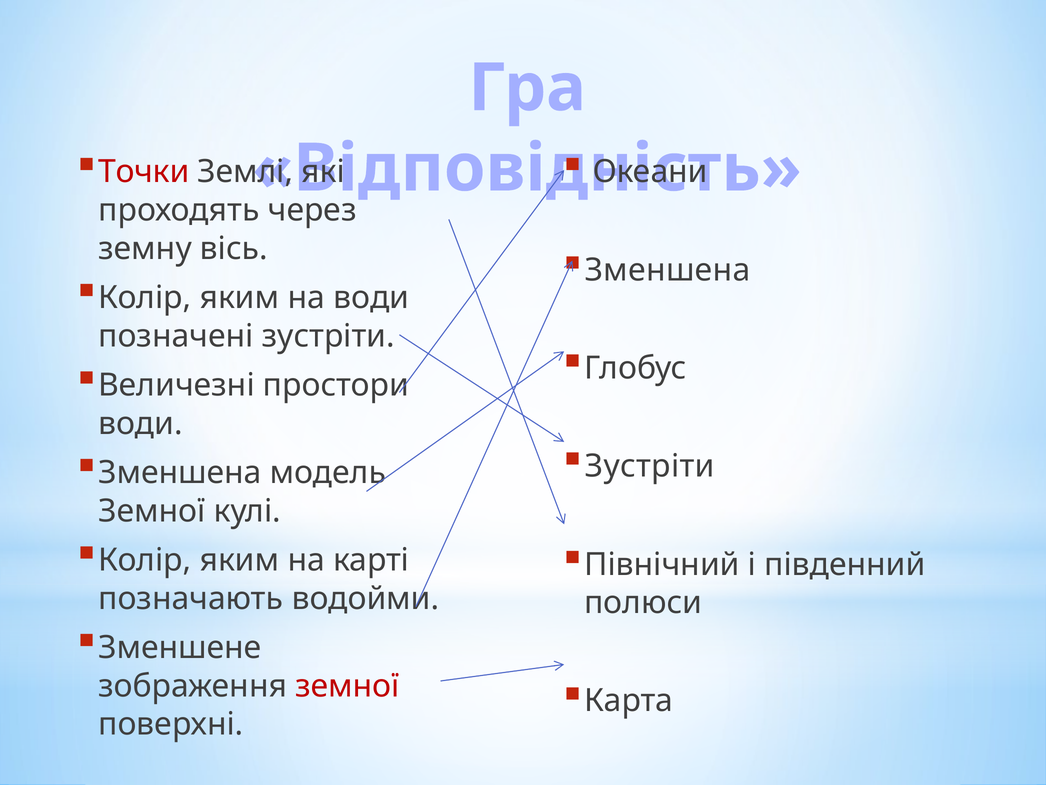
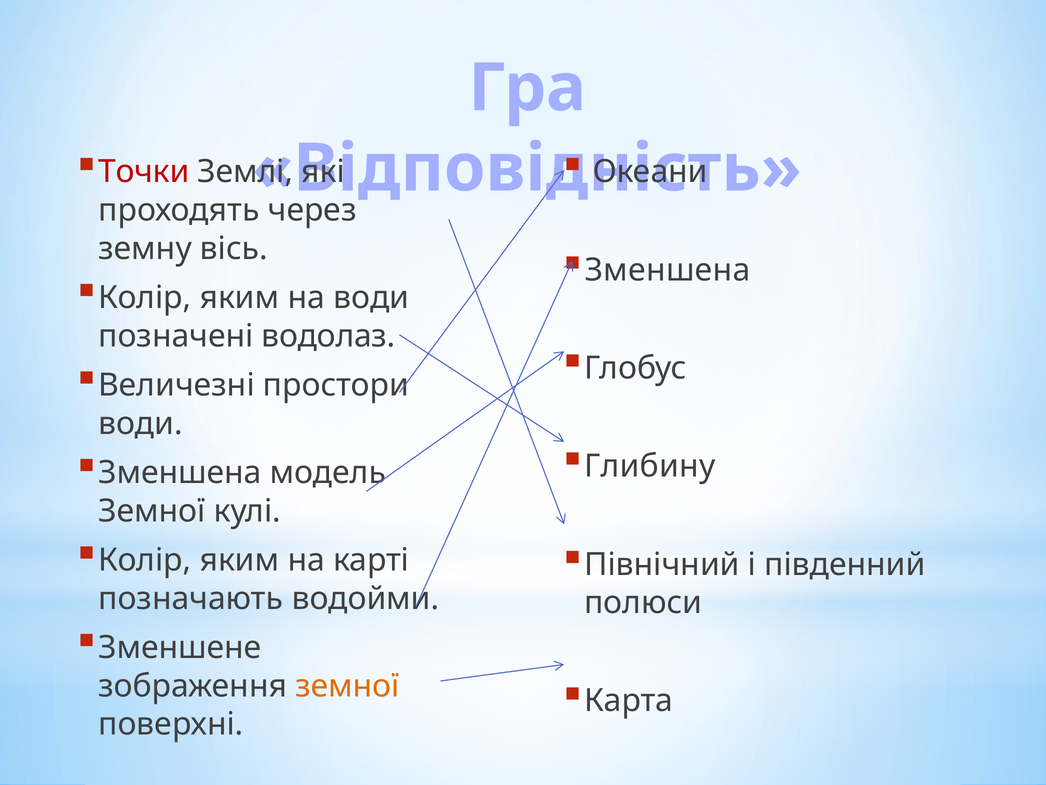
позначені зустріти: зустріти -> водолаз
Зустріти at (650, 466): Зустріти -> Глибину
земної at (347, 686) colour: red -> orange
